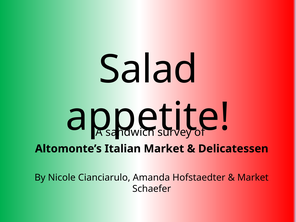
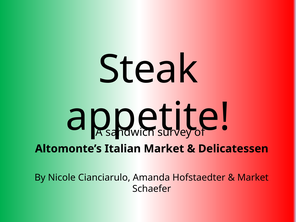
Salad: Salad -> Steak
